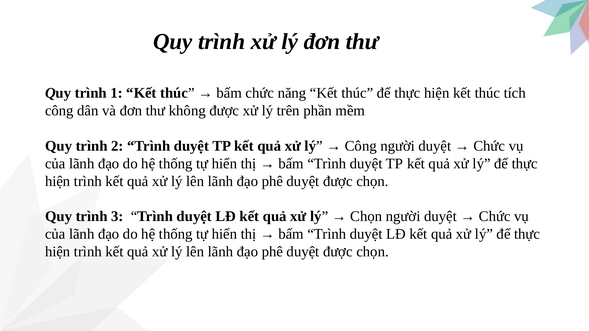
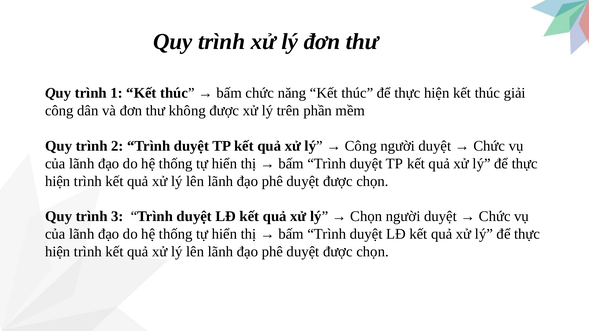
tích: tích -> giải
